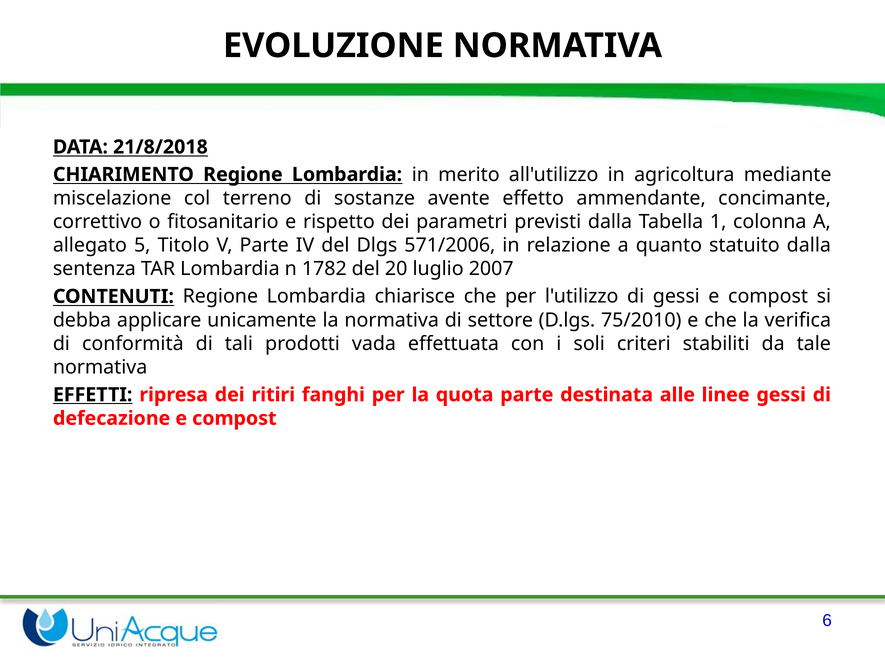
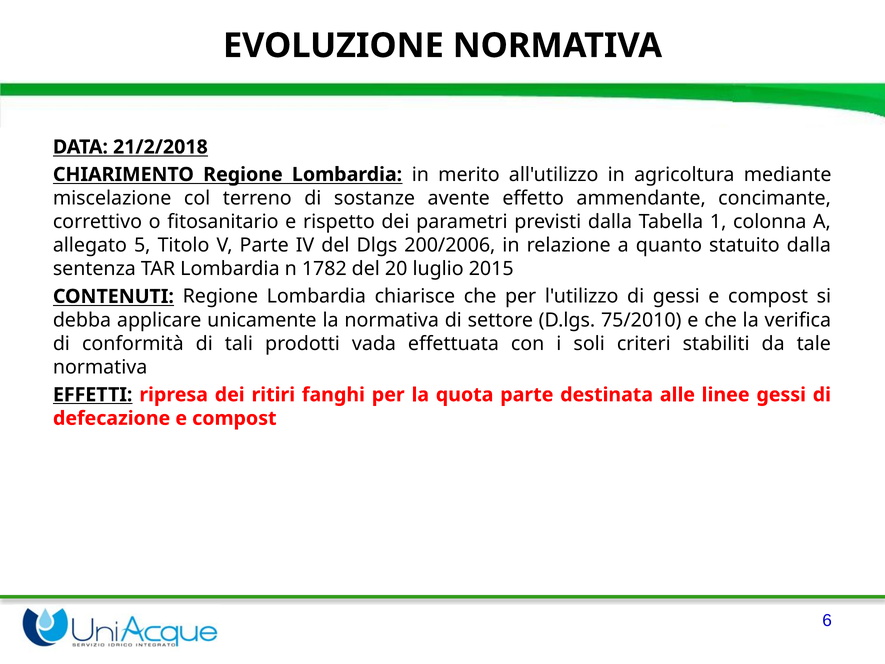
21/8/2018: 21/8/2018 -> 21/2/2018
571/2006: 571/2006 -> 200/2006
2007: 2007 -> 2015
